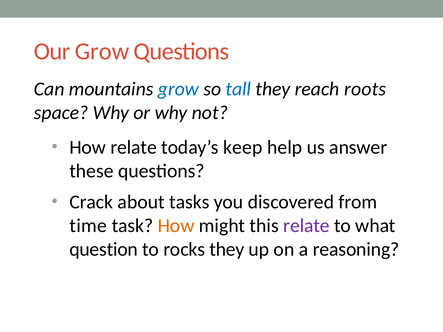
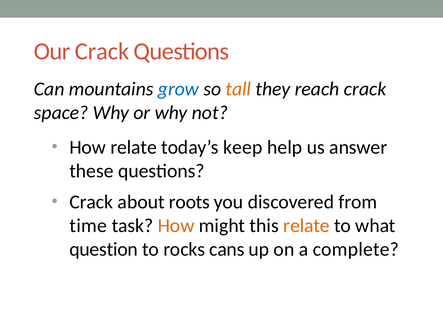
Our Grow: Grow -> Crack
tall colour: blue -> orange
reach roots: roots -> crack
tasks: tasks -> roots
relate at (306, 226) colour: purple -> orange
rocks they: they -> cans
reasoning: reasoning -> complete
